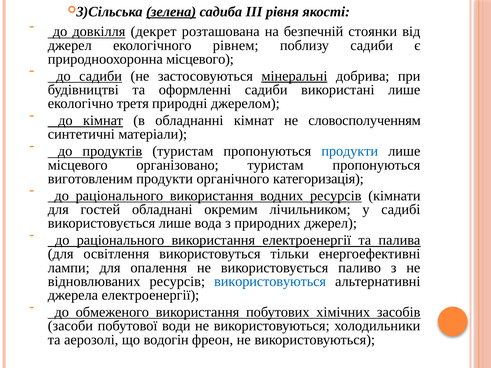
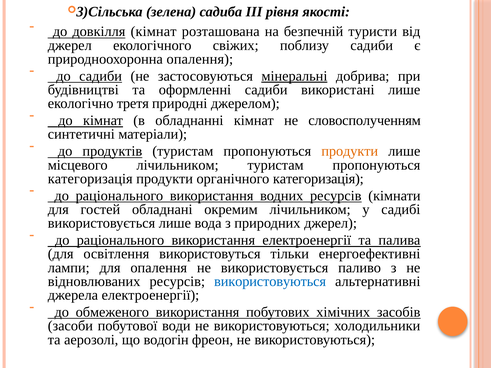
зелена underline: present -> none
довкілля декрет: декрет -> кімнат
стоянки: стоянки -> туристи
рівнем: рівнем -> свіжих
природноохоронна місцевого: місцевого -> опалення
продукти at (350, 151) colour: blue -> orange
місцевого організовано: організовано -> лічильником
виготовленим at (90, 179): виготовленим -> категоризація
